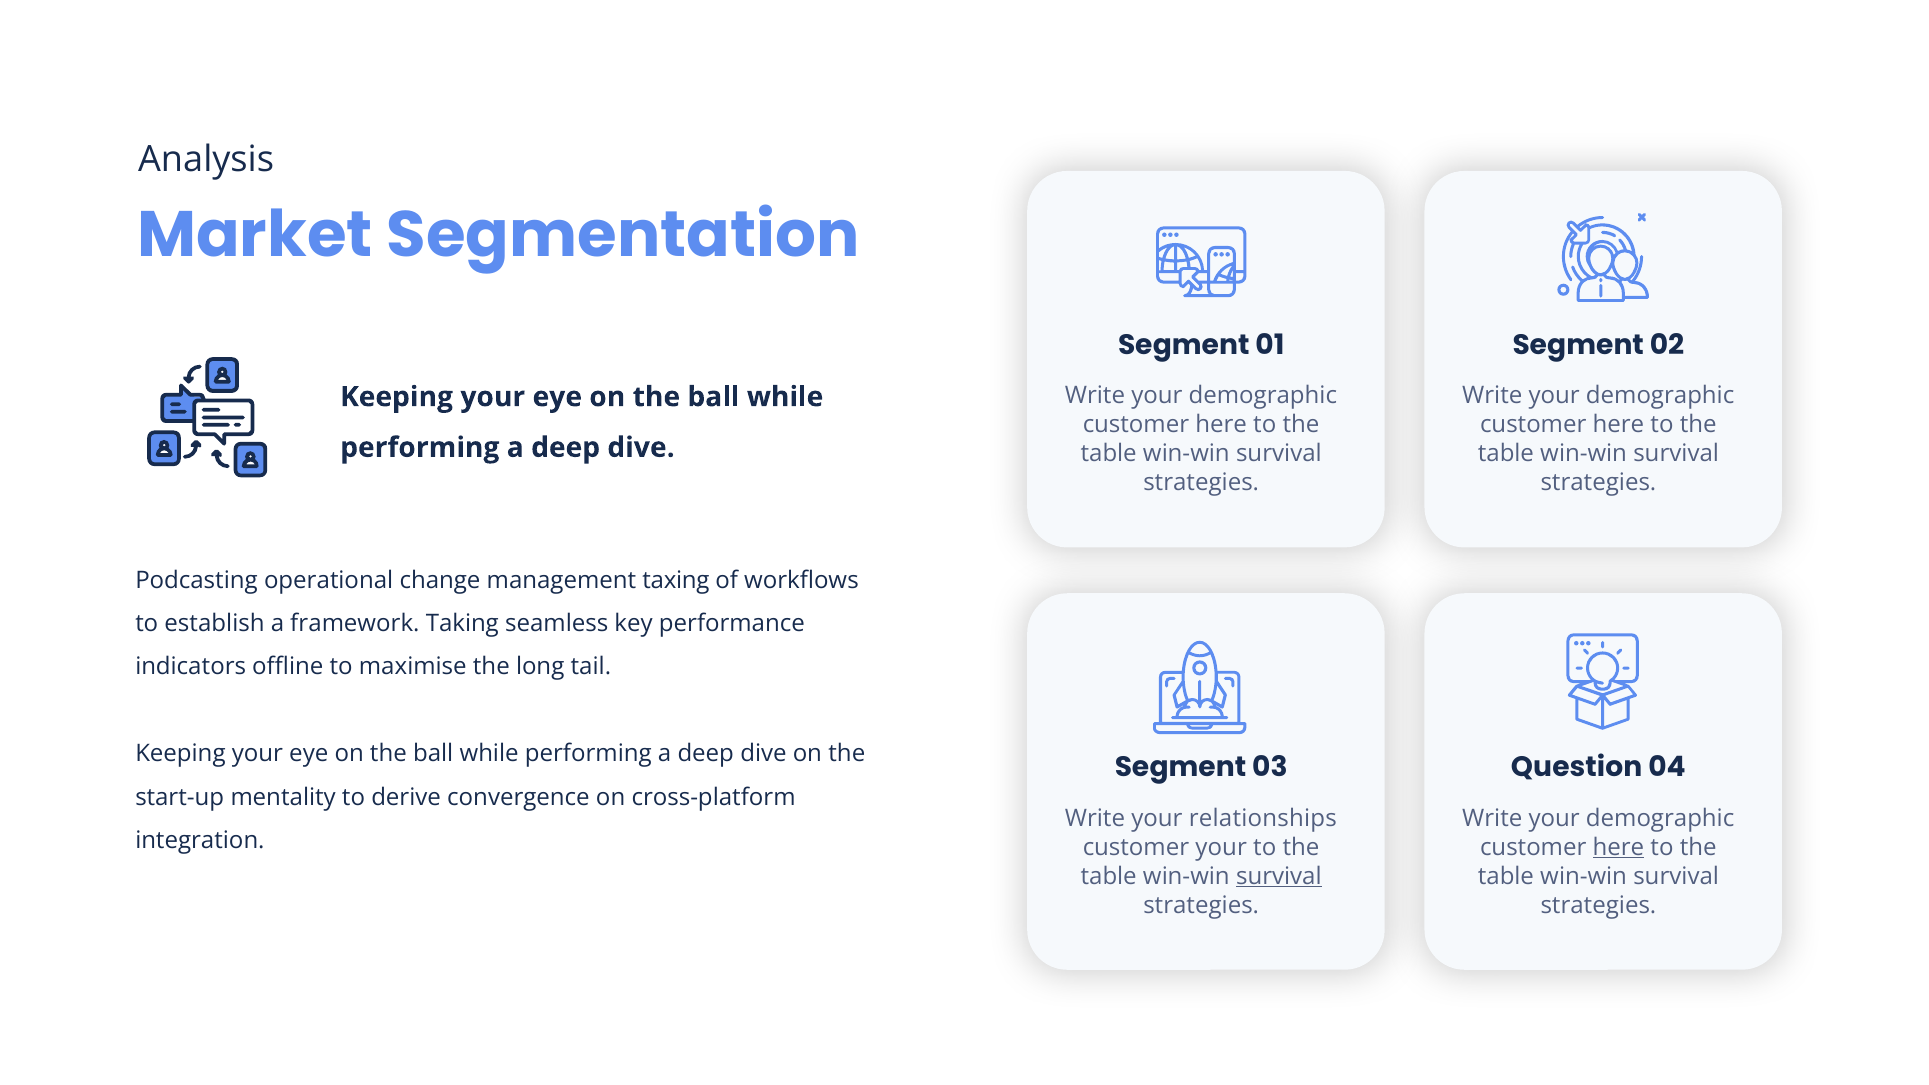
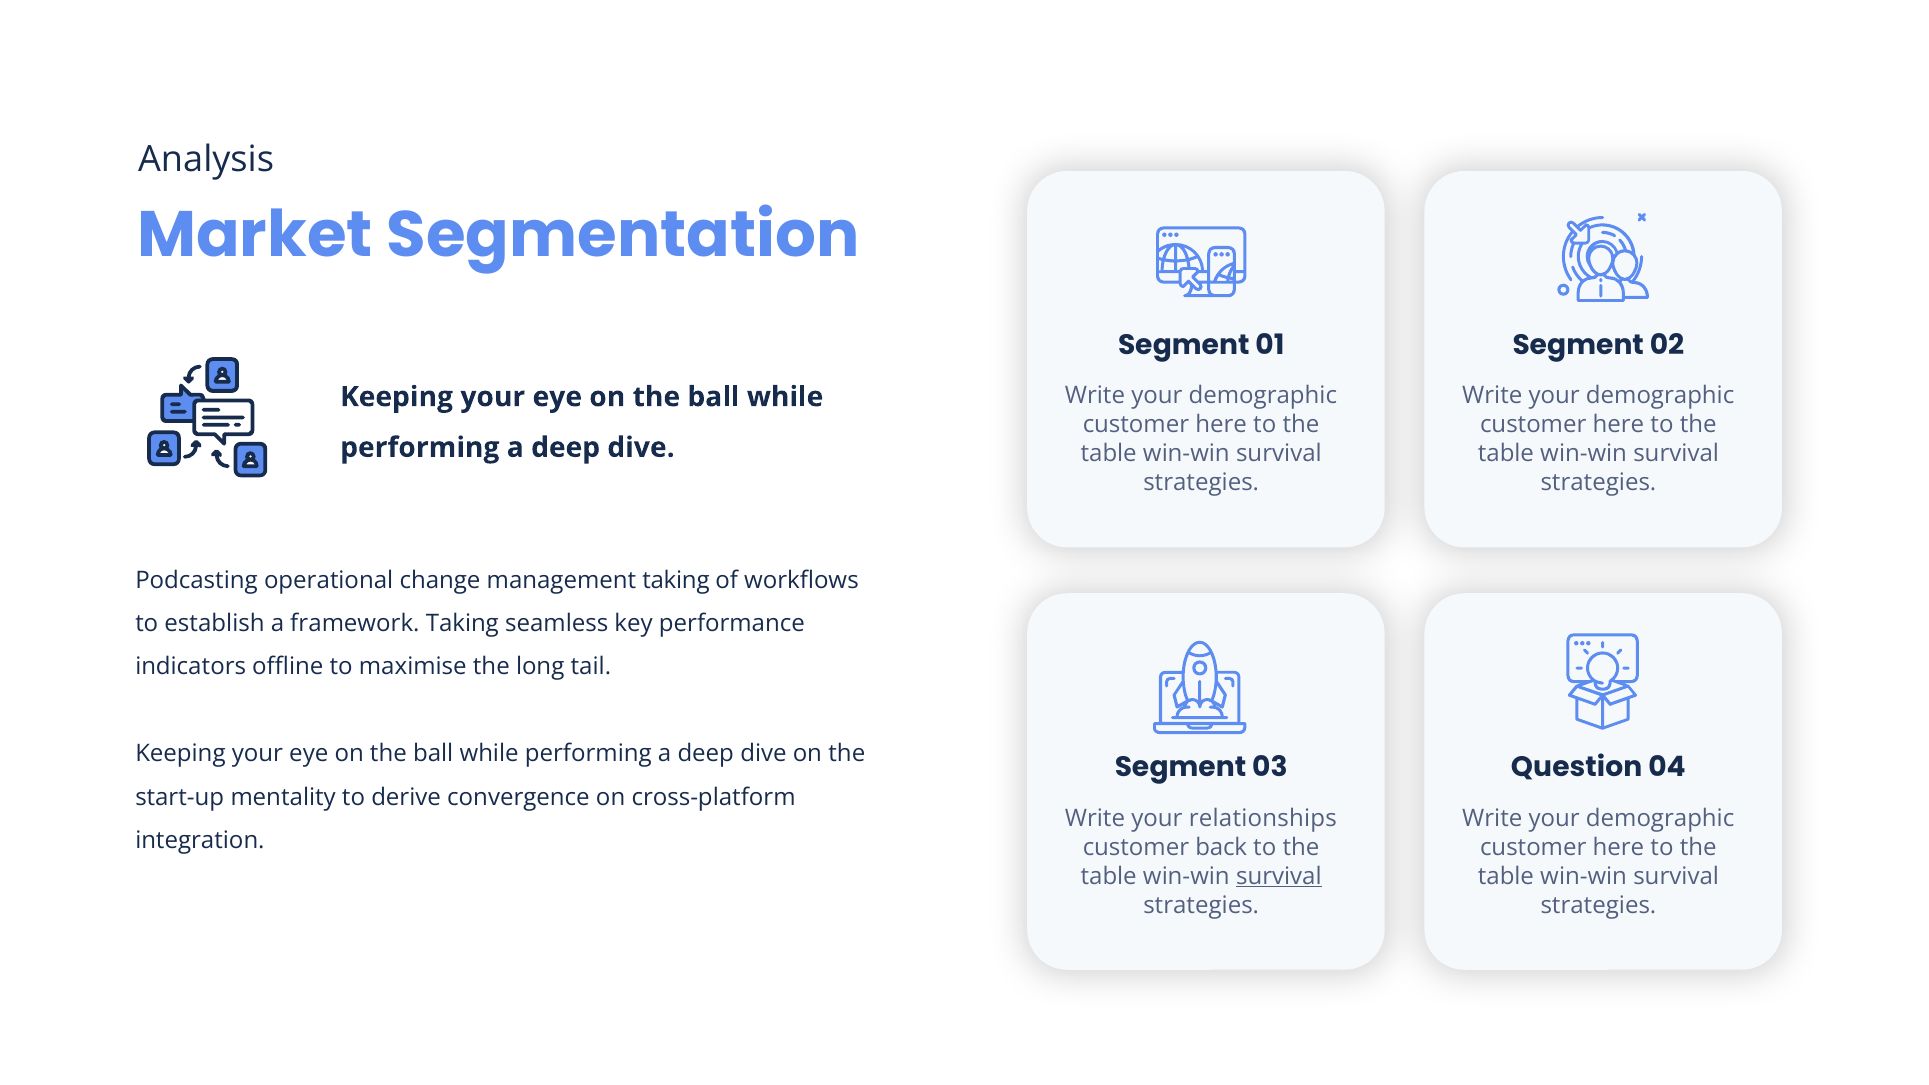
management taxing: taxing -> taking
customer your: your -> back
here at (1618, 847) underline: present -> none
